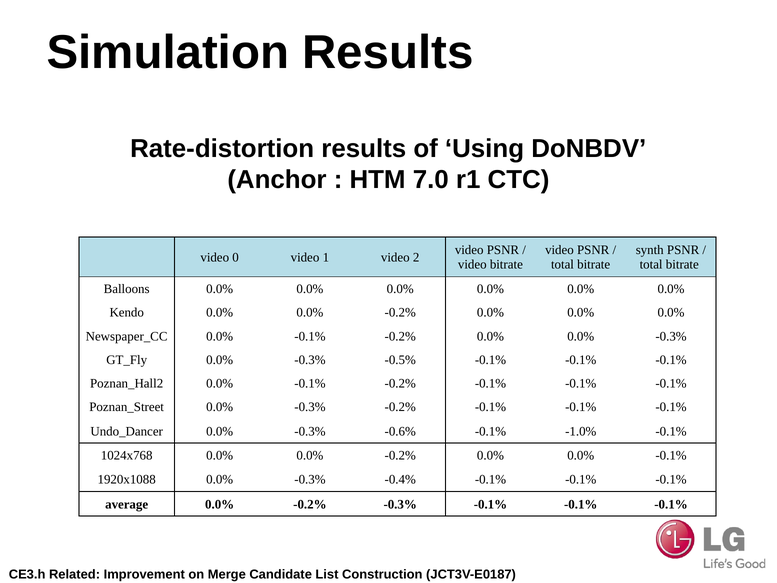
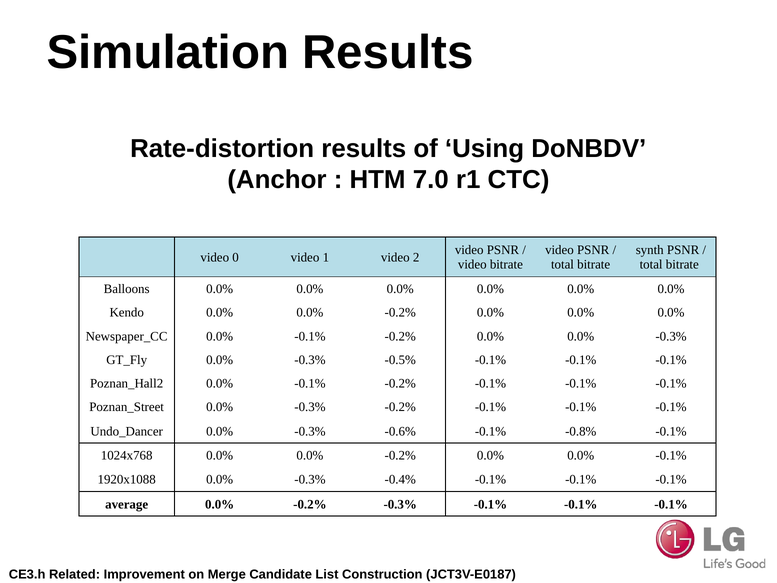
-1.0%: -1.0% -> -0.8%
